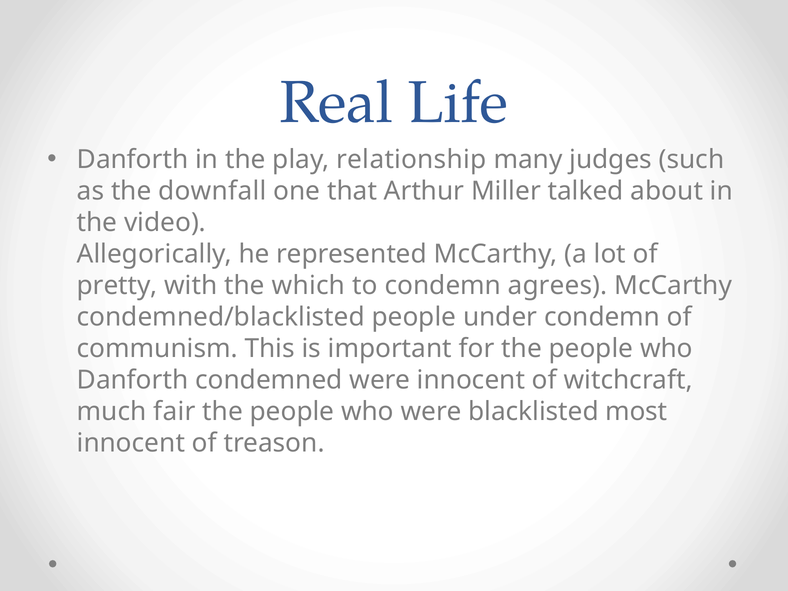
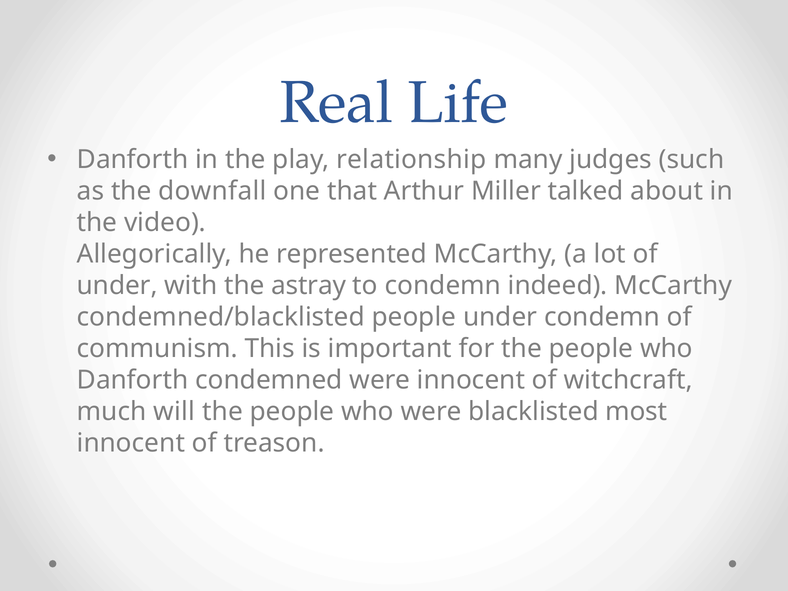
pretty at (117, 286): pretty -> under
which: which -> astray
agrees: agrees -> indeed
fair: fair -> will
